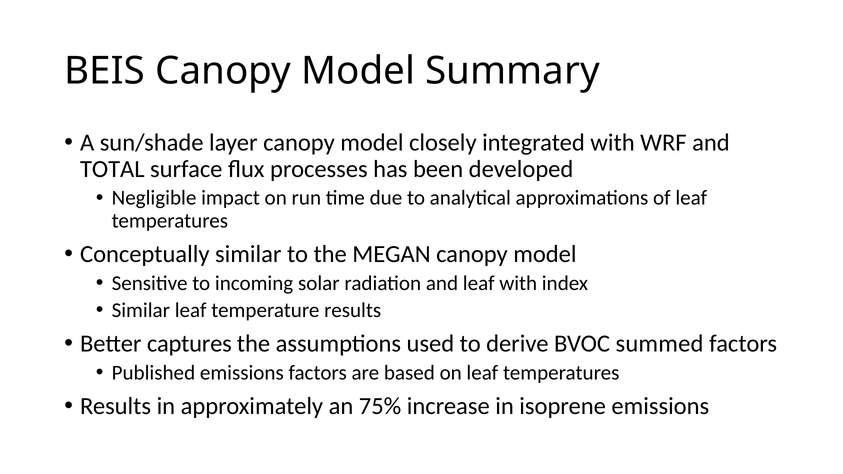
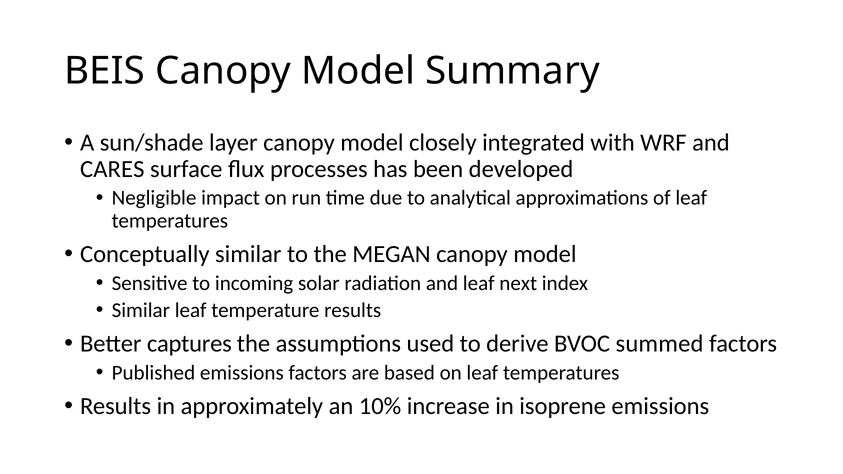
TOTAL: TOTAL -> CARES
leaf with: with -> next
75%: 75% -> 10%
